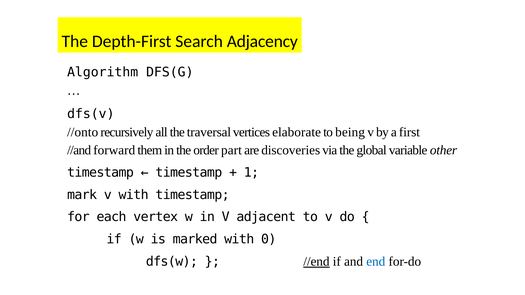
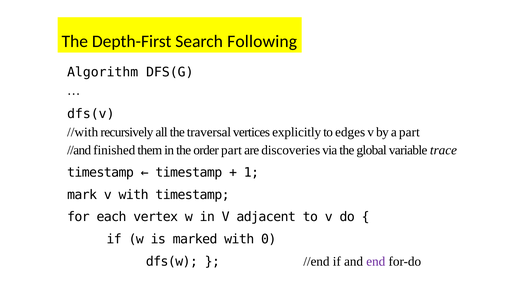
Adjacency: Adjacency -> Following
//onto: //onto -> //with
elaborate: elaborate -> explicitly
being: being -> edges
a first: first -> part
forward: forward -> finished
other: other -> trace
//end underline: present -> none
end colour: blue -> purple
